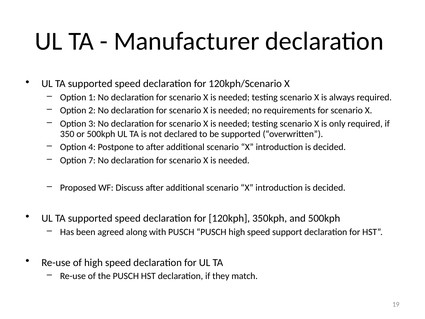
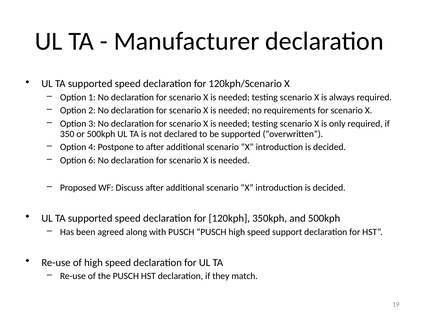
7: 7 -> 6
